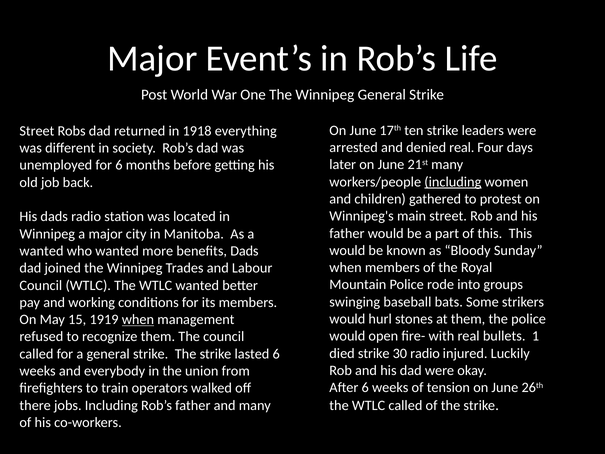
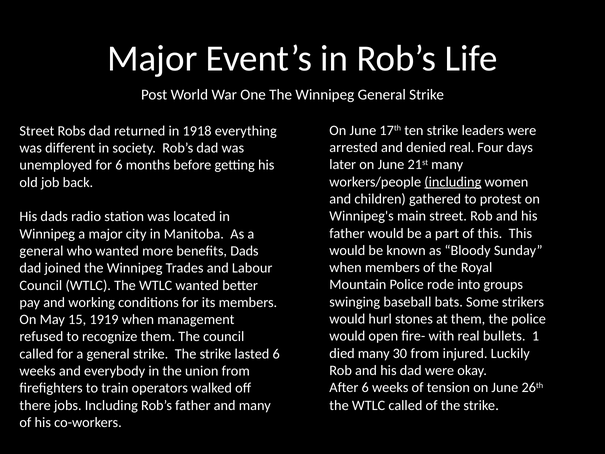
wanted at (42, 251): wanted -> general
when at (138, 319) underline: present -> none
died strike: strike -> many
30 radio: radio -> from
